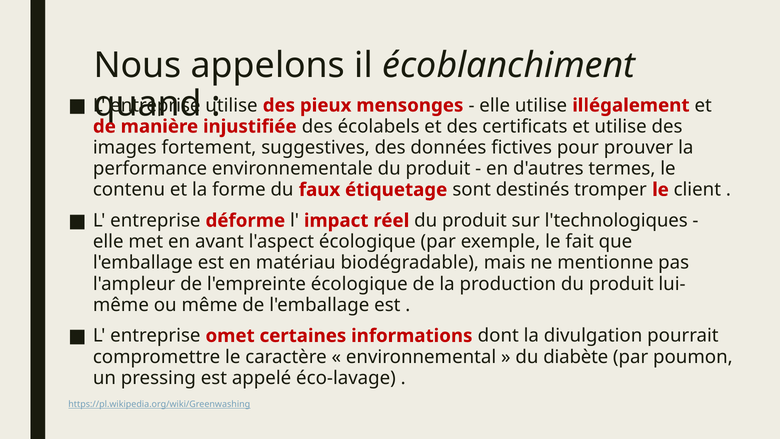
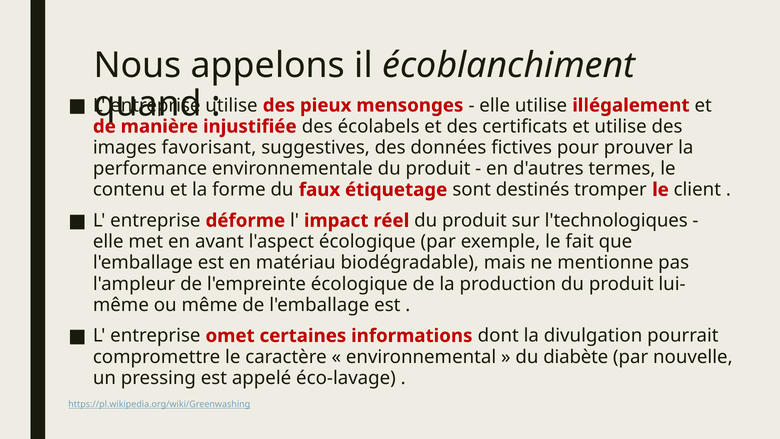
fortement: fortement -> favorisant
poumon: poumon -> nouvelle
